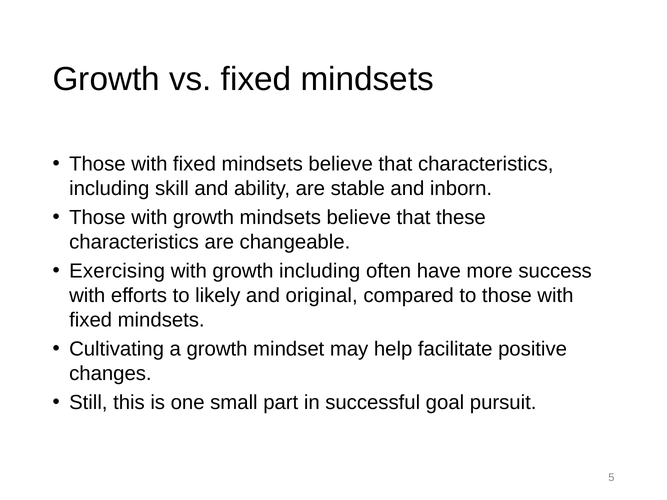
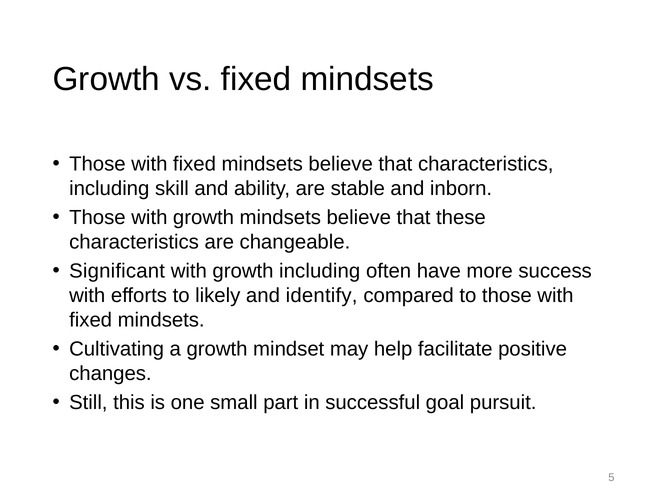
Exercising: Exercising -> Significant
original: original -> identify
